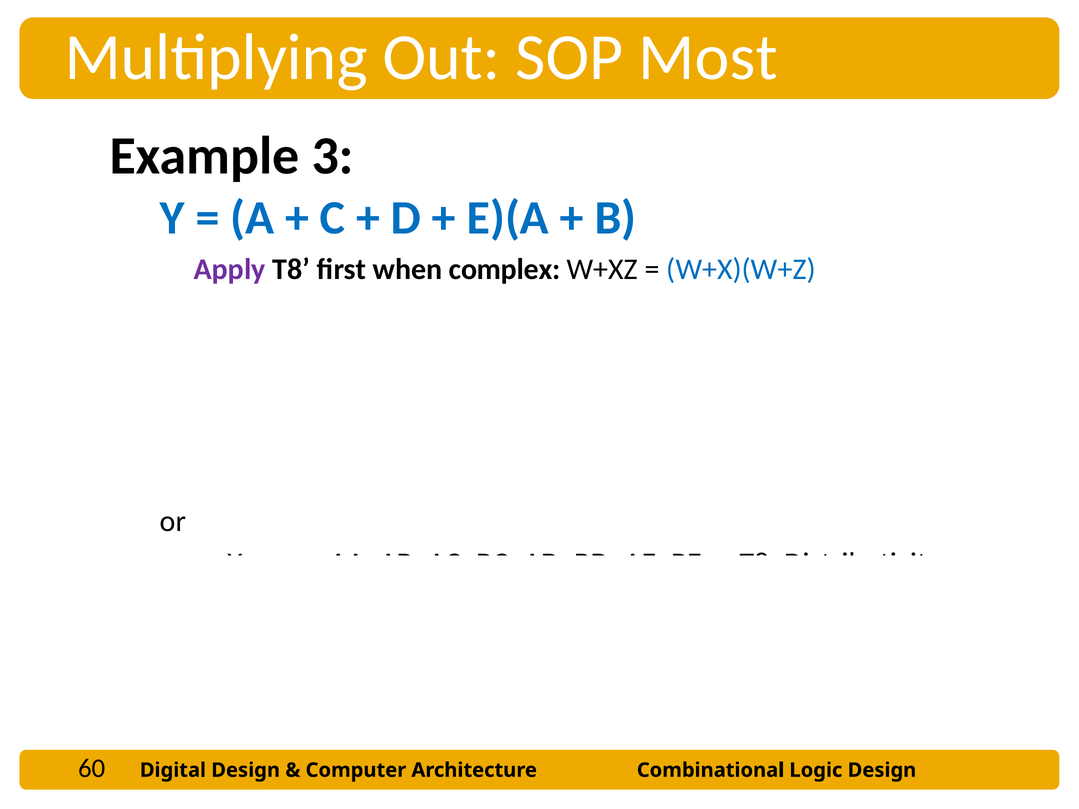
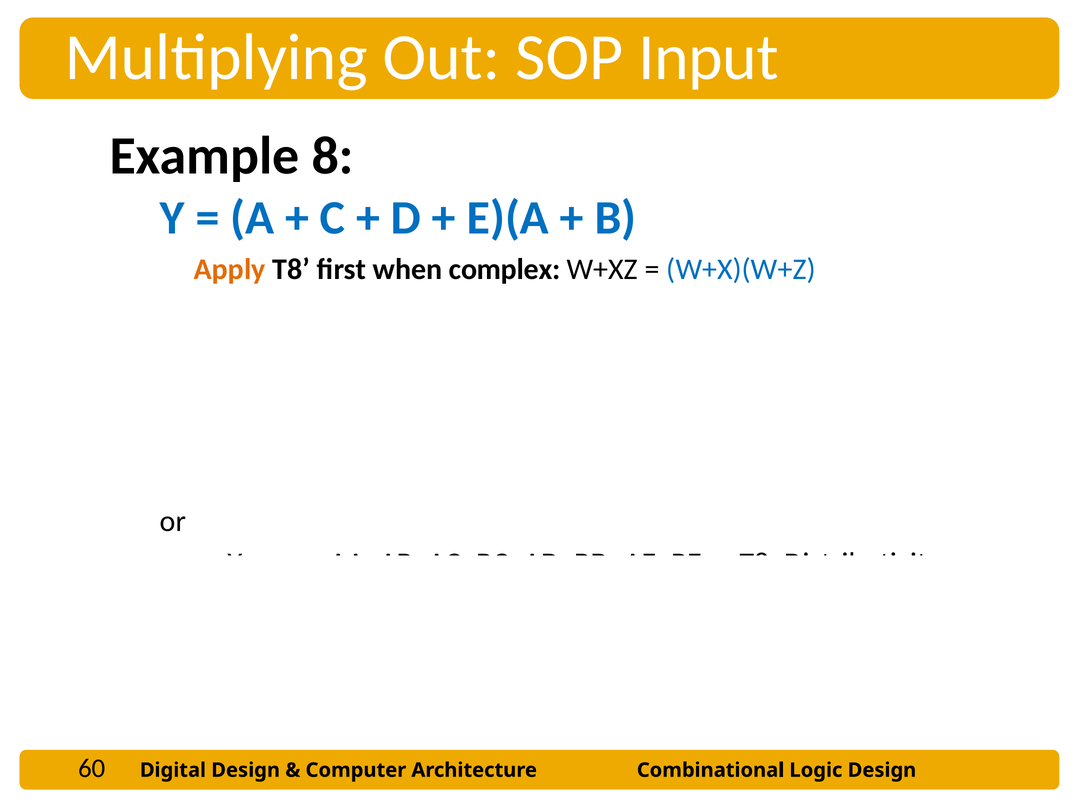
Most: Most -> Input
3: 3 -> 8
Apply colour: purple -> orange
